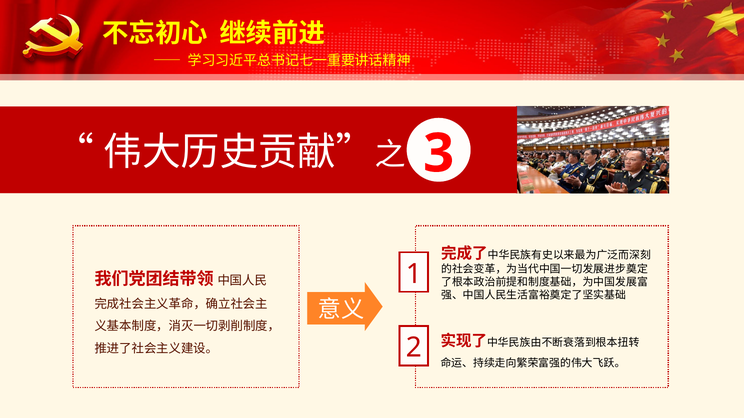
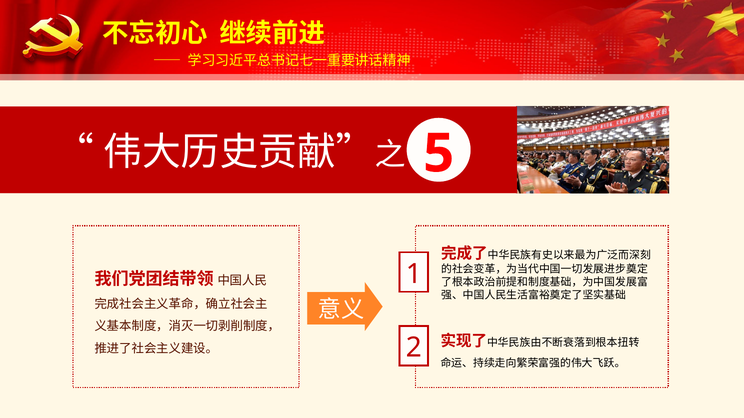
3: 3 -> 5
